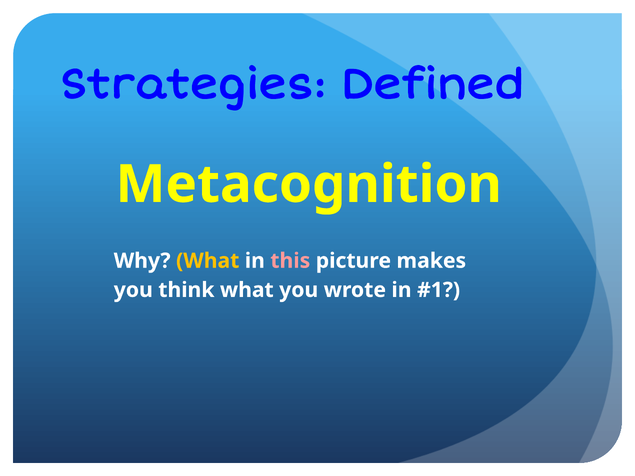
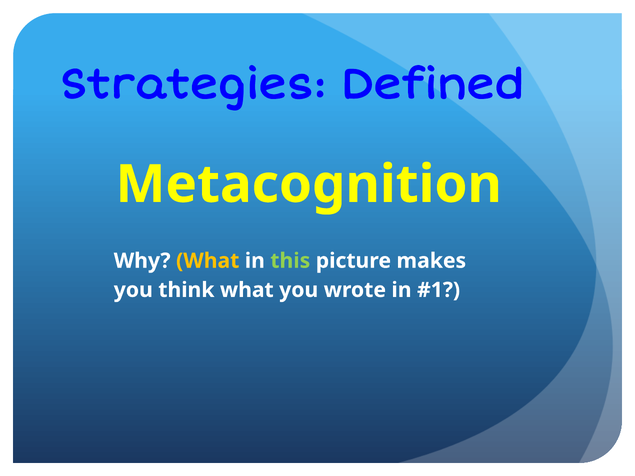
this colour: pink -> light green
